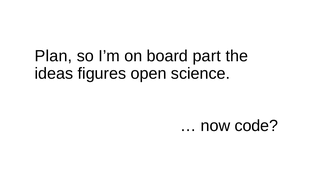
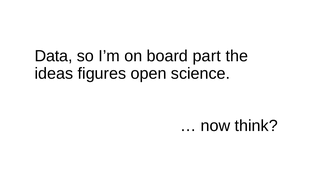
Plan: Plan -> Data
code: code -> think
